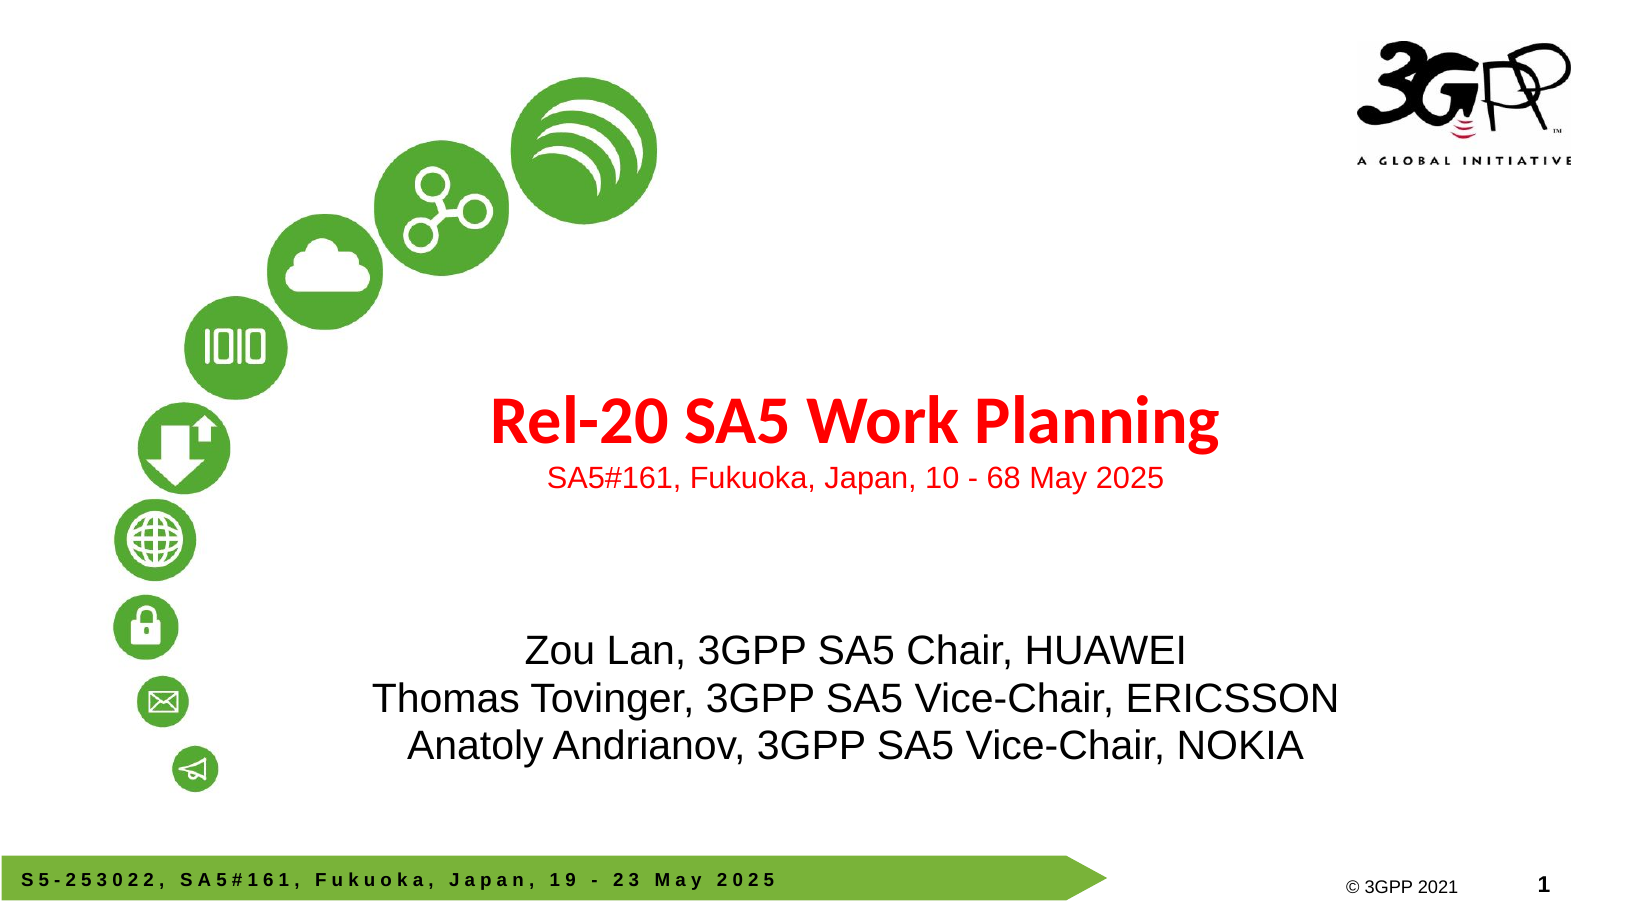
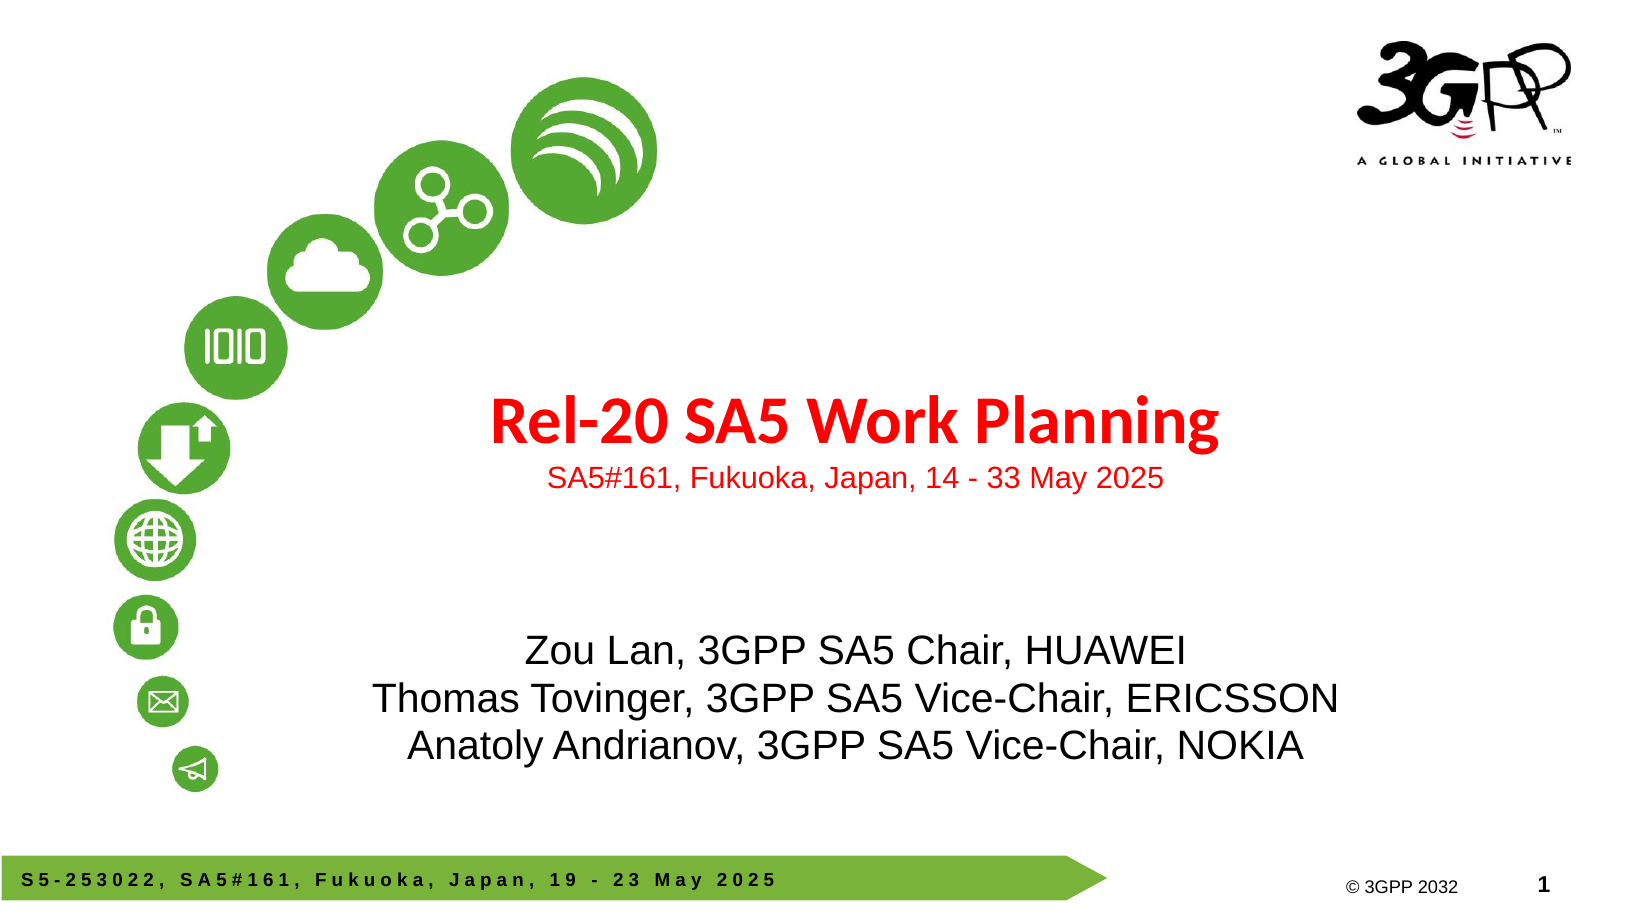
10: 10 -> 14
68: 68 -> 33
2021: 2021 -> 2032
